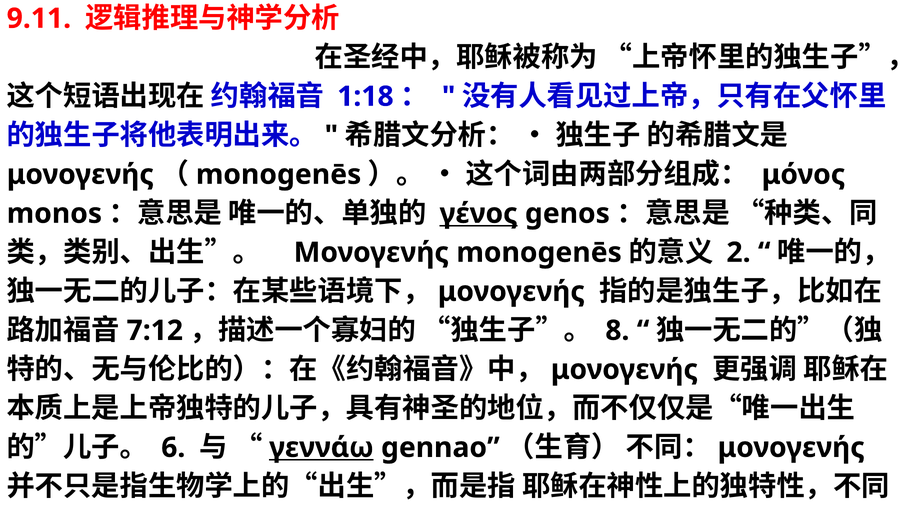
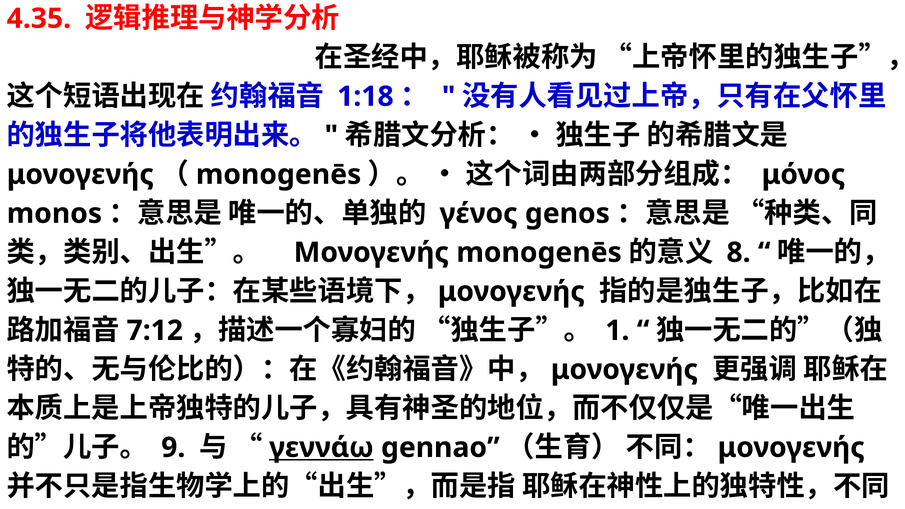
9.11: 9.11 -> 4.35
γένος underline: present -> none
2: 2 -> 8
8: 8 -> 1
6: 6 -> 9
